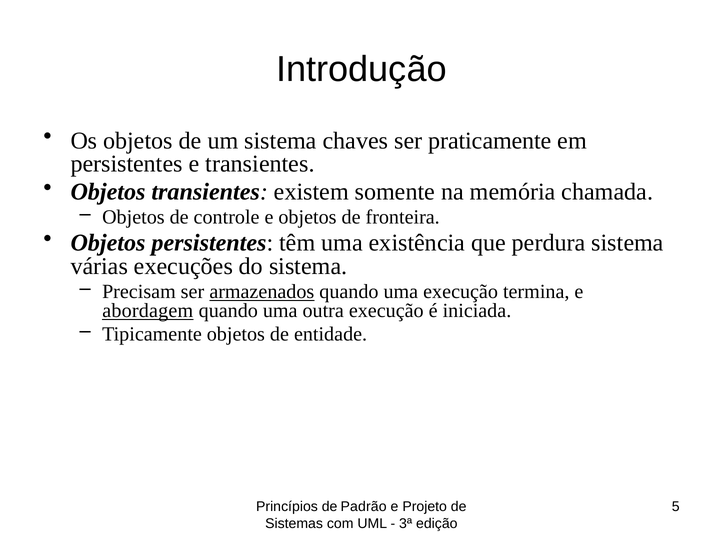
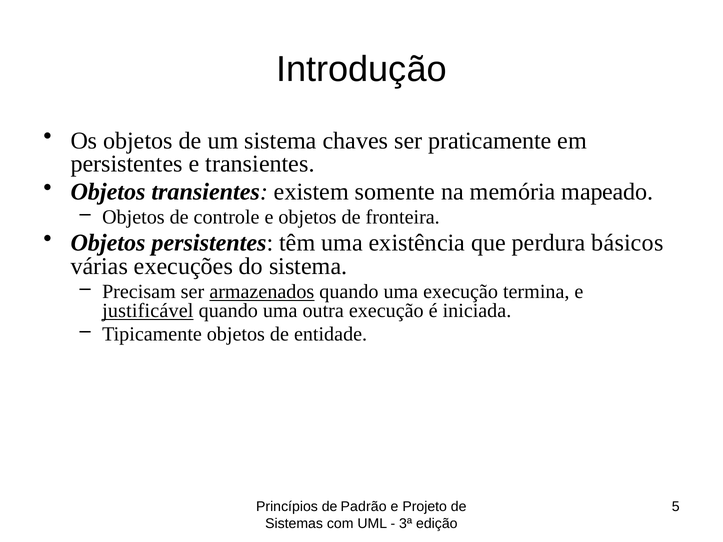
chamada: chamada -> mapeado
perdura sistema: sistema -> básicos
abordagem: abordagem -> justificável
